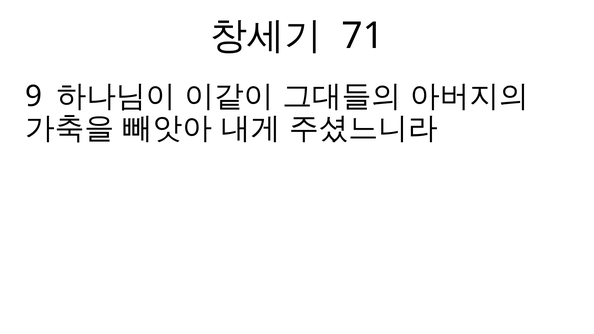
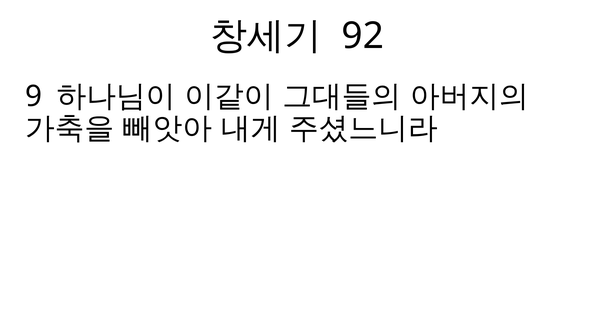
71: 71 -> 92
